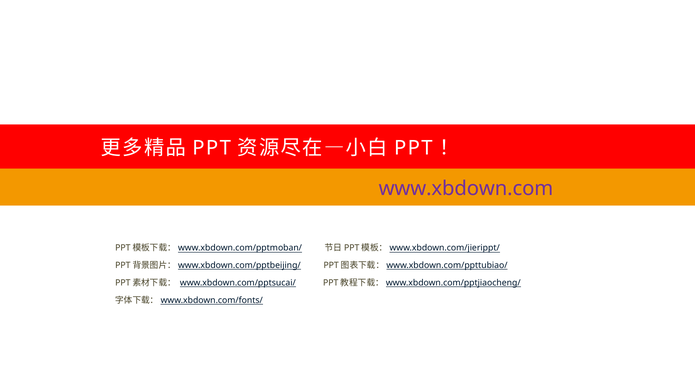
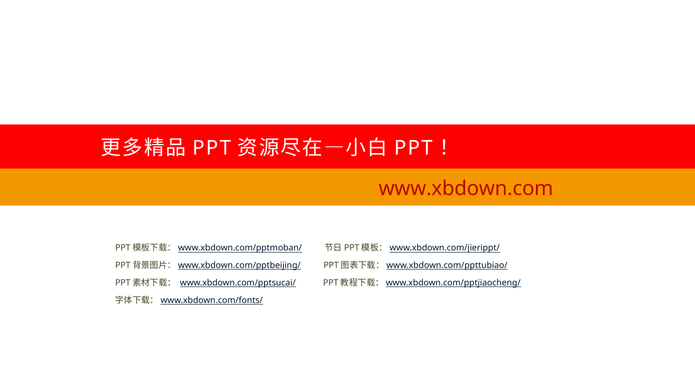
www.xbdown.com colour: purple -> red
